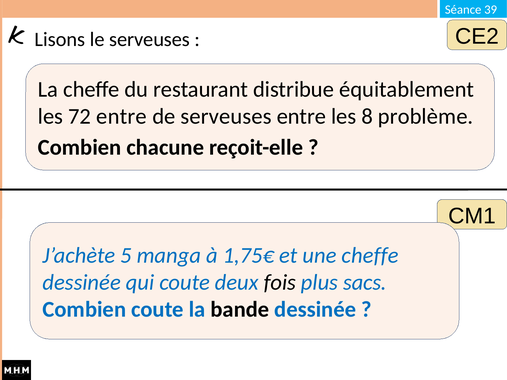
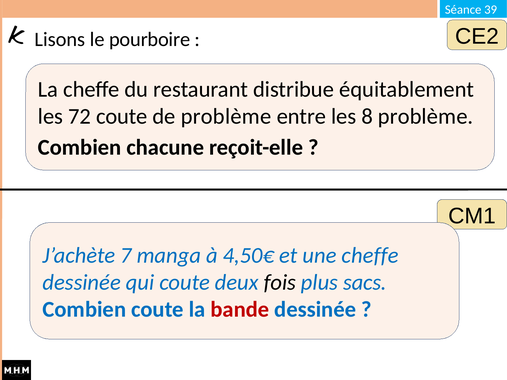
le serveuses: serveuses -> pourboire
72 entre: entre -> coute
de serveuses: serveuses -> problème
5: 5 -> 7
1,75€: 1,75€ -> 4,50€
bande colour: black -> red
